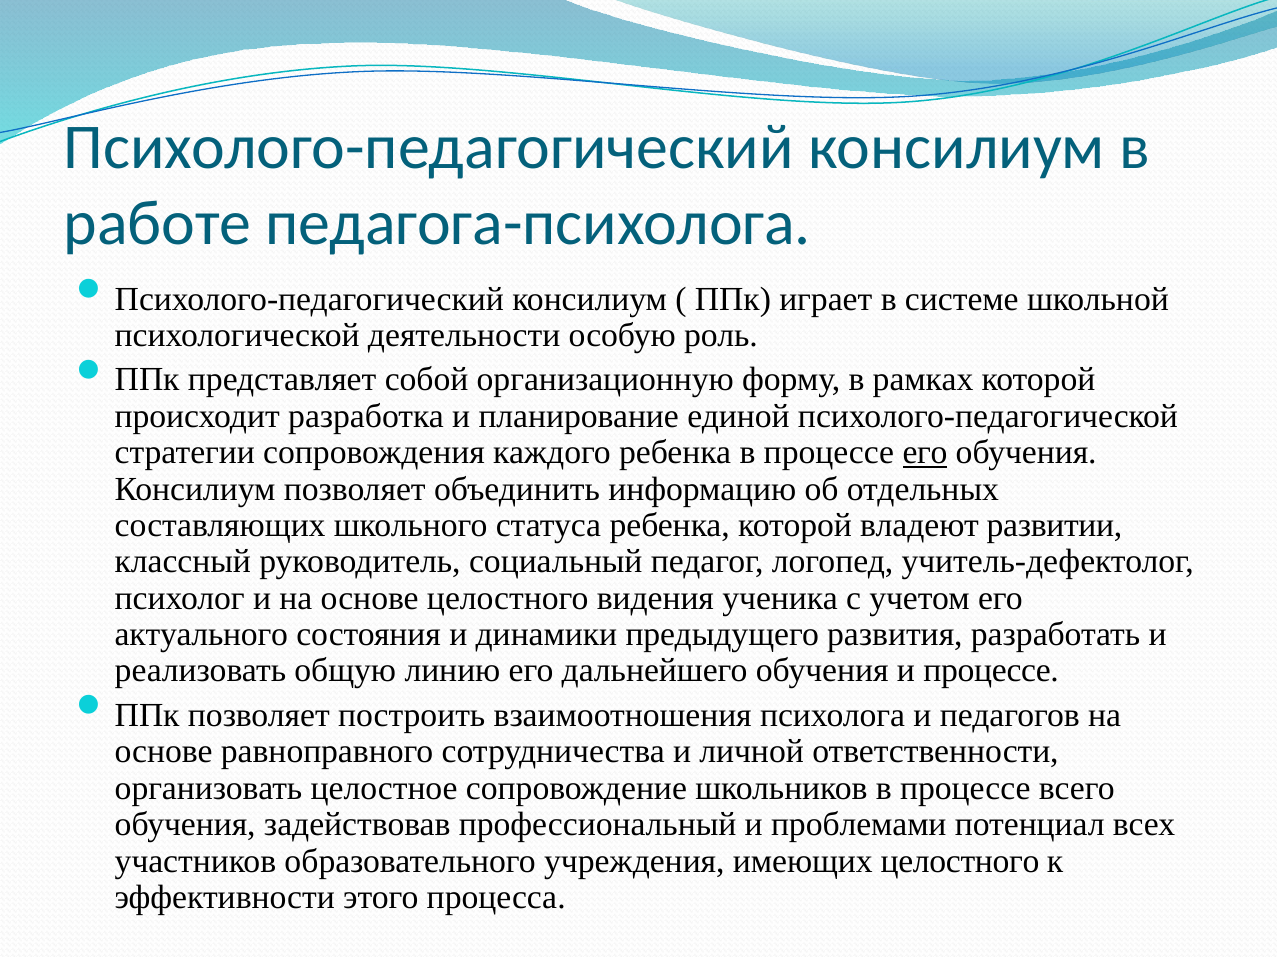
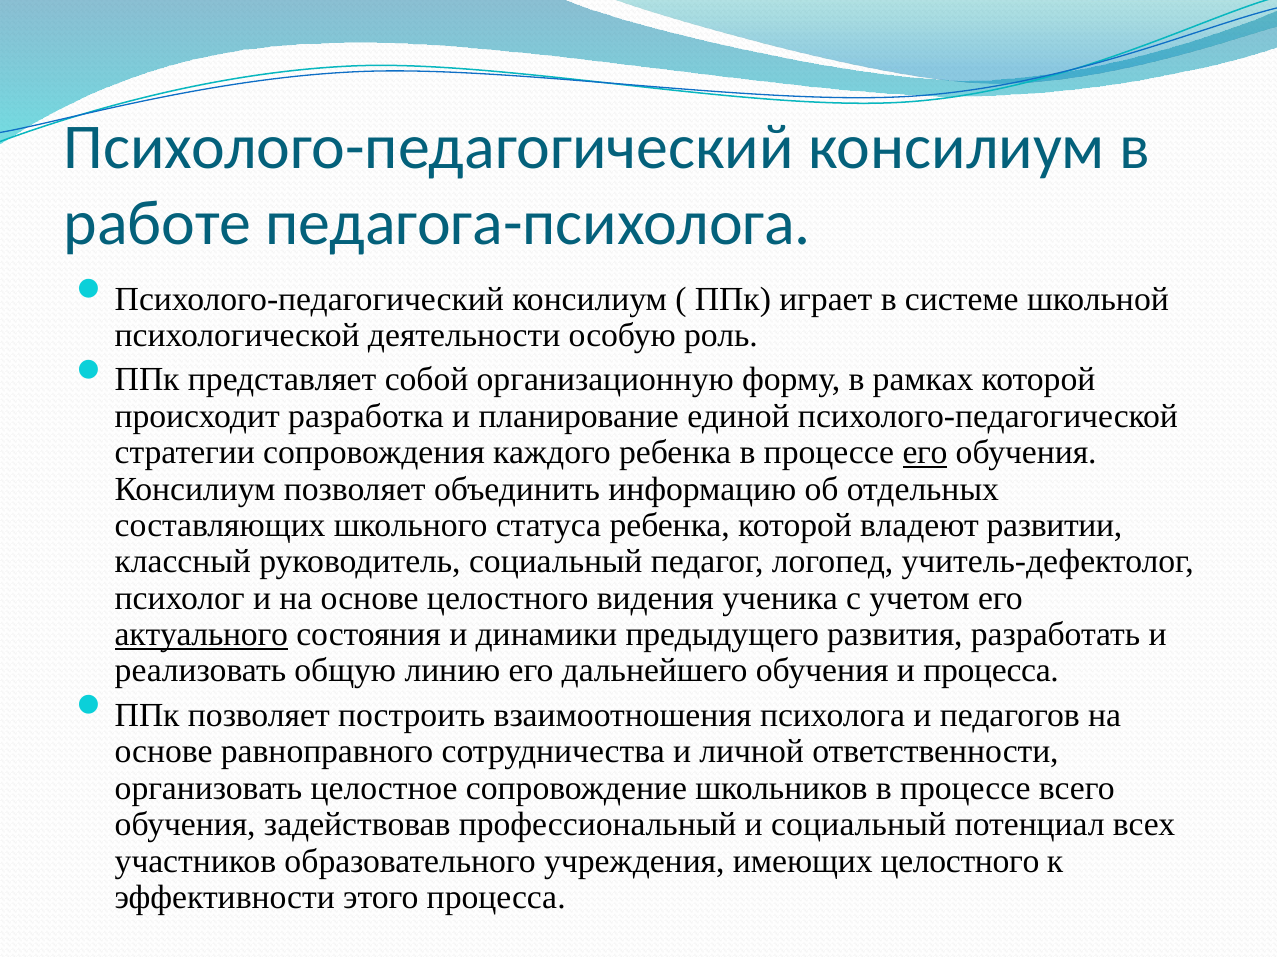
актуального underline: none -> present
и процессе: процессе -> процесса
и проблемами: проблемами -> социальный
